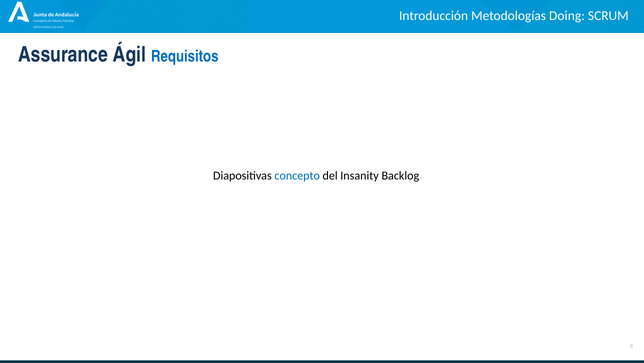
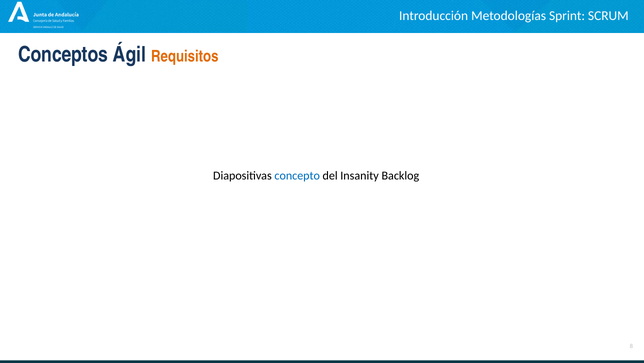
Doing: Doing -> Sprint
Assurance: Assurance -> Conceptos
Requisitos colour: blue -> orange
